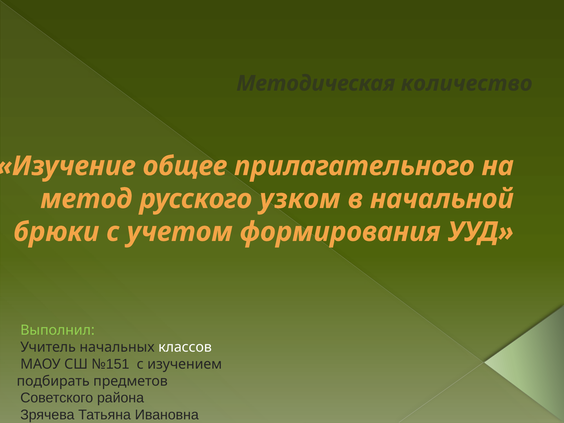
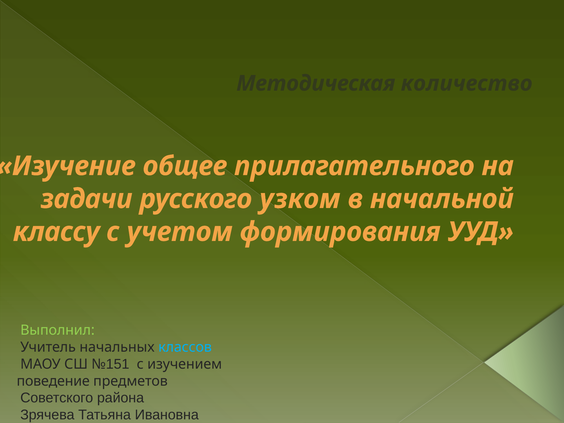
метод: метод -> задачи
брюки: брюки -> классу
классов colour: white -> light blue
подбирать: подбирать -> поведение
